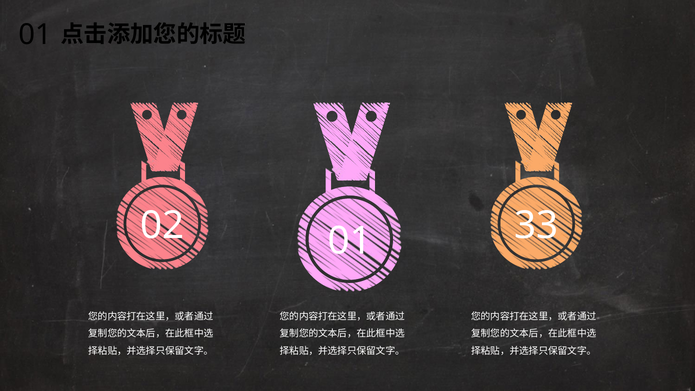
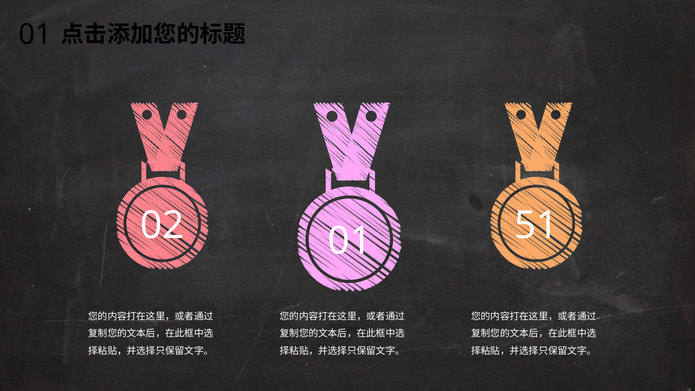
33: 33 -> 51
